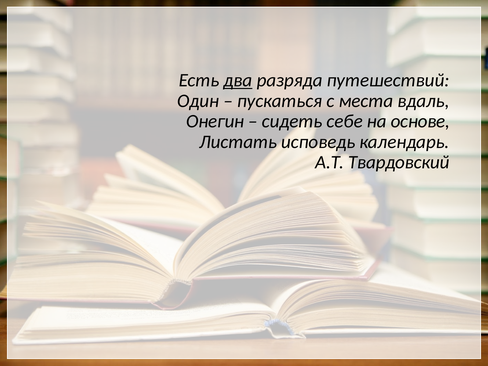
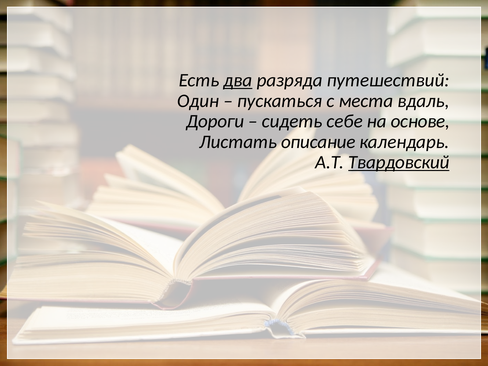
Онегин: Онегин -> Дороги
исповедь: исповедь -> описание
Твардовский underline: none -> present
